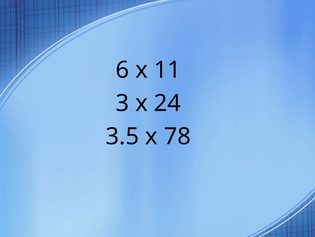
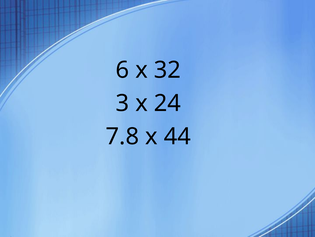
11: 11 -> 32
3.5: 3.5 -> 7.8
78: 78 -> 44
